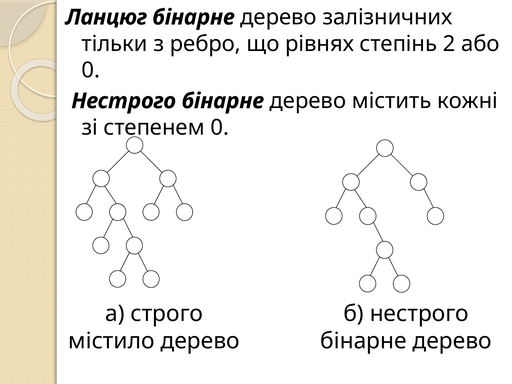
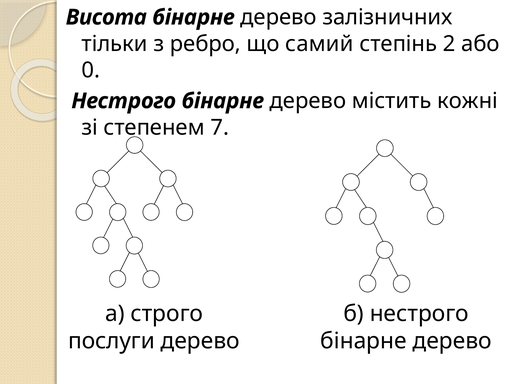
Ланцюг: Ланцюг -> Висота
рівнях: рівнях -> самий
степенем 0: 0 -> 7
містило: містило -> послуги
